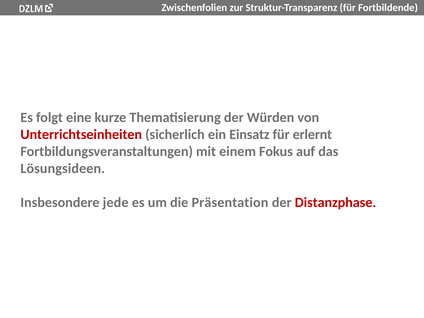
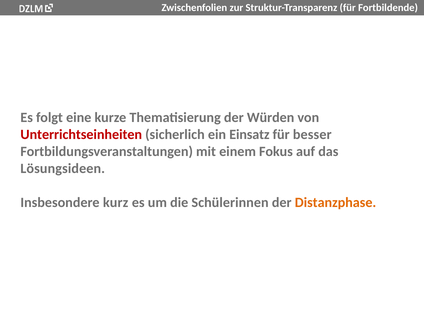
erlernt: erlernt -> besser
jede: jede -> kurz
Präsentation: Präsentation -> Schülerinnen
Distanzphase colour: red -> orange
